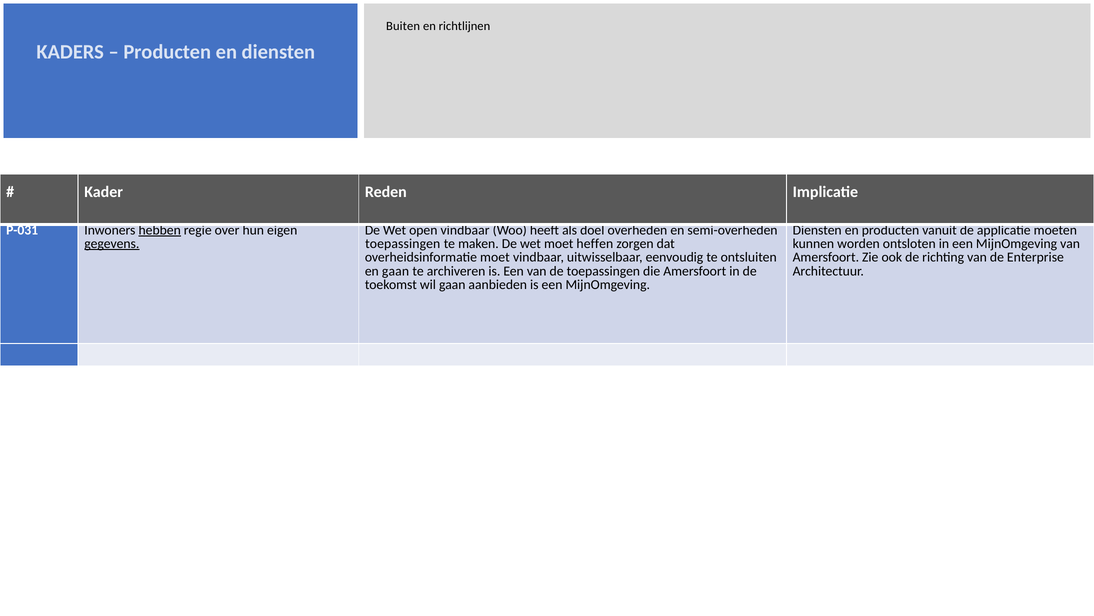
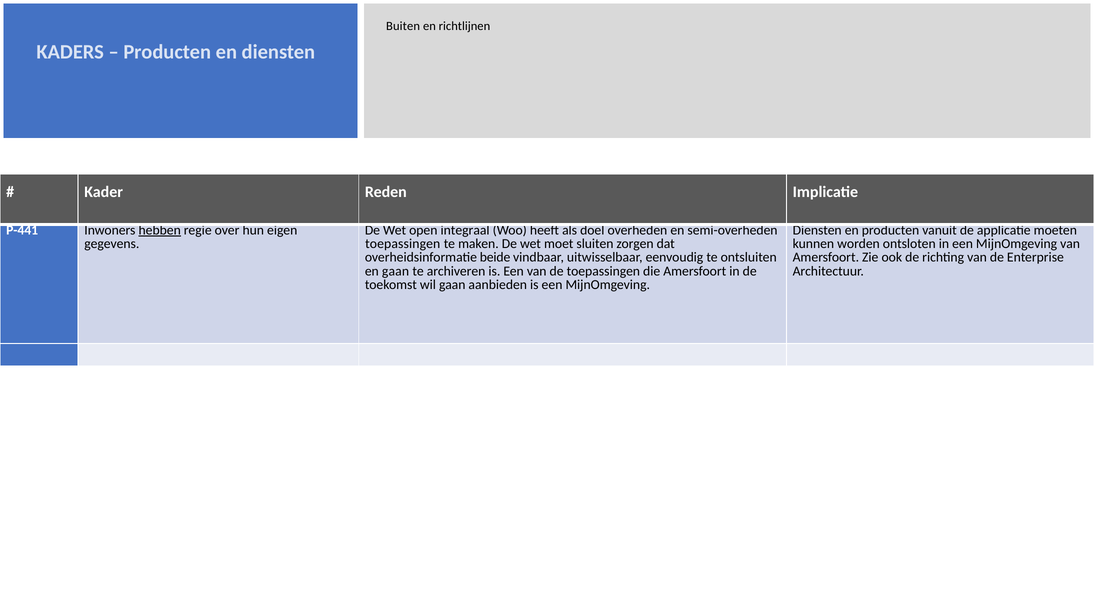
P-031: P-031 -> P-441
open vindbaar: vindbaar -> integraal
gegevens underline: present -> none
heffen: heffen -> sluiten
overheidsinformatie moet: moet -> beide
